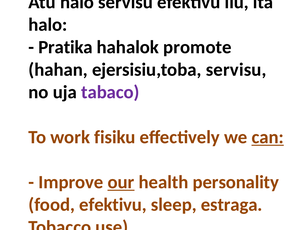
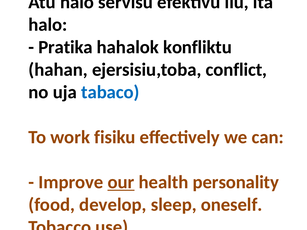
promote: promote -> konfliktu
ejersisiu,toba servisu: servisu -> conflict
tabaco colour: purple -> blue
can underline: present -> none
food efektivu: efektivu -> develop
estraga: estraga -> oneself
